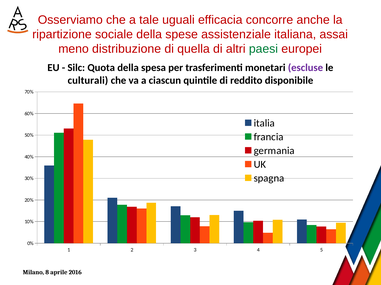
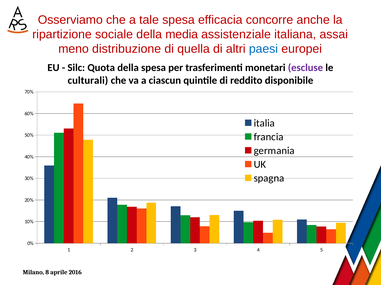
tale uguali: uguali -> spesa
spese: spese -> media
paesi colour: green -> blue
